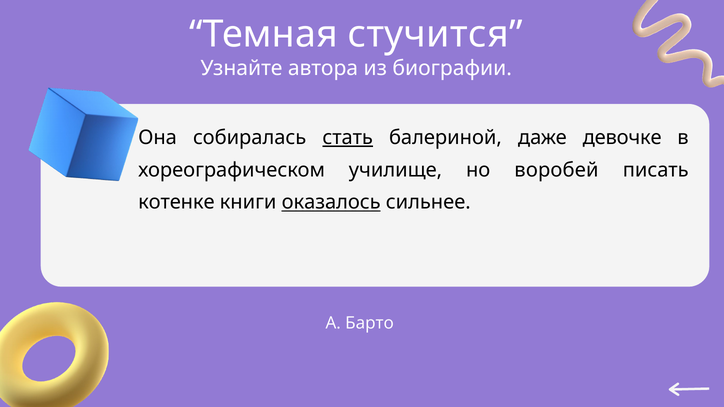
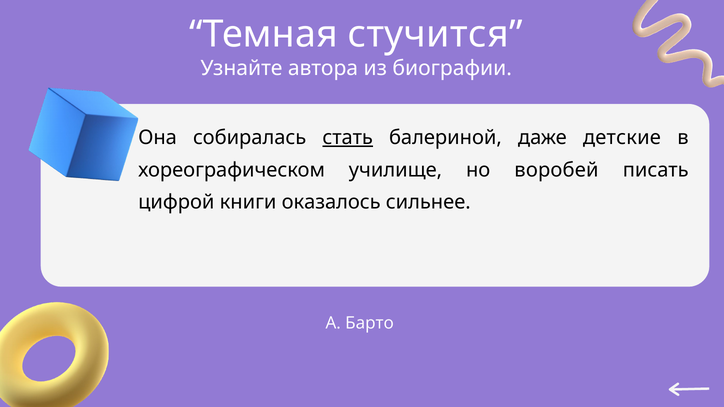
девочке: девочке -> детские
котенке: котенке -> цифрой
оказалось underline: present -> none
